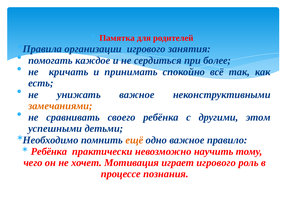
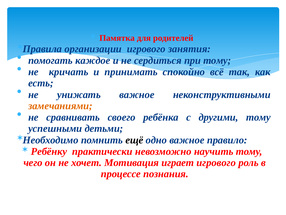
при более: более -> тому
другими этом: этом -> тому
ещё colour: orange -> black
Ребёнка at (49, 151): Ребёнка -> Ребёнку
